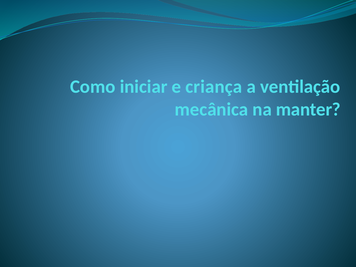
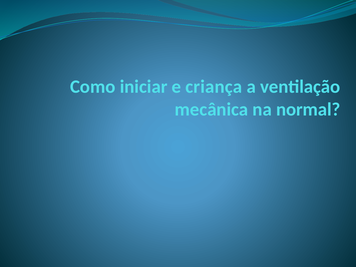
manter: manter -> normal
